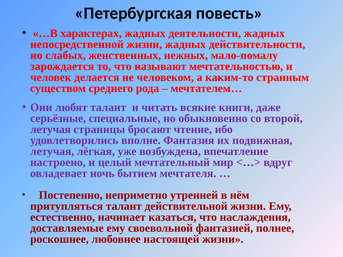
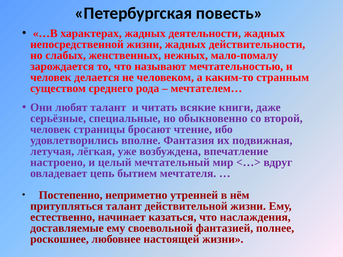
летучая at (51, 130): летучая -> человек
ночь: ночь -> цепь
